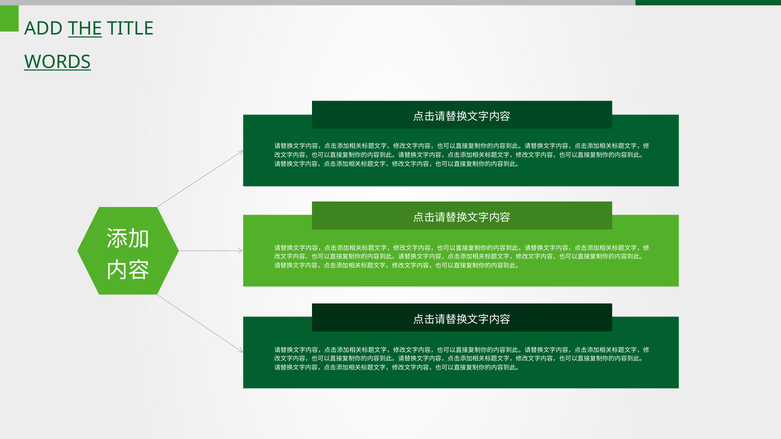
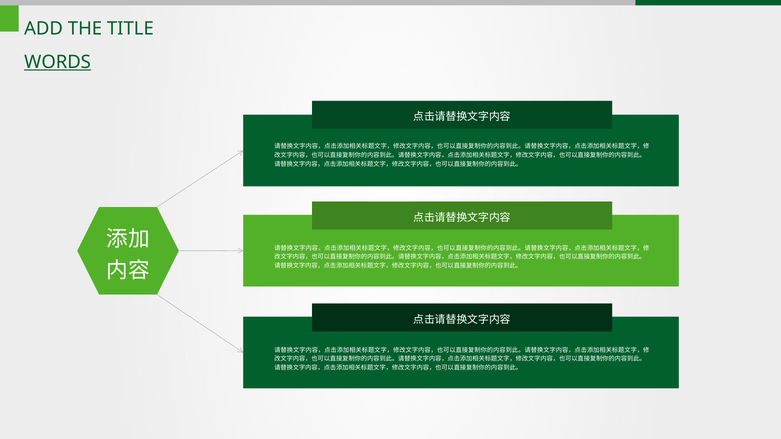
THE underline: present -> none
